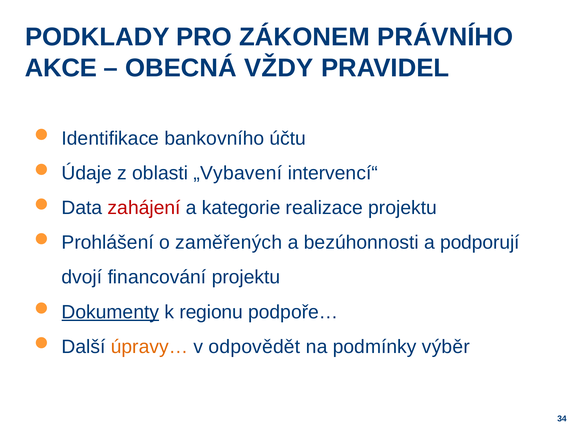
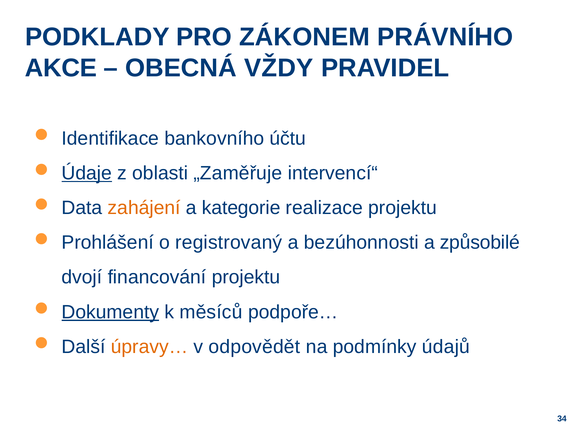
Údaje underline: none -> present
„Vybavení: „Vybavení -> „Zaměřuje
zahájení colour: red -> orange
zaměřených: zaměřených -> registrovaný
podporují: podporují -> způsobilé
regionu: regionu -> měsíců
výběr: výběr -> údajů
